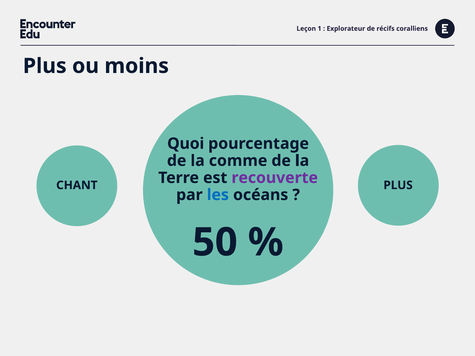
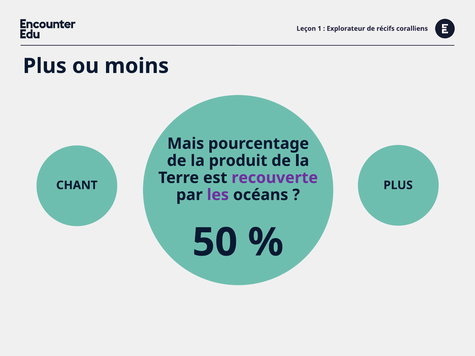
Quoi: Quoi -> Mais
comme: comme -> produit
les colour: blue -> purple
